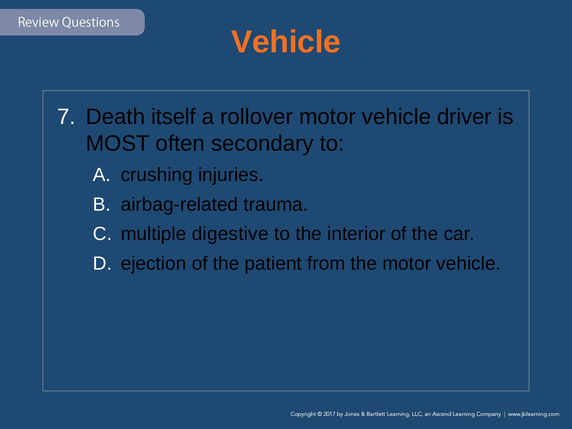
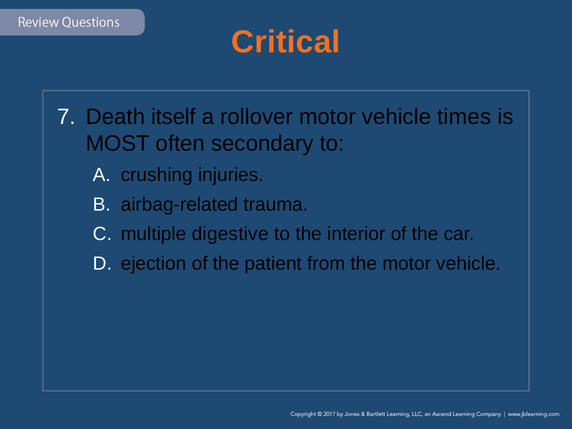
Vehicle at (286, 42): Vehicle -> Critical
driver: driver -> times
